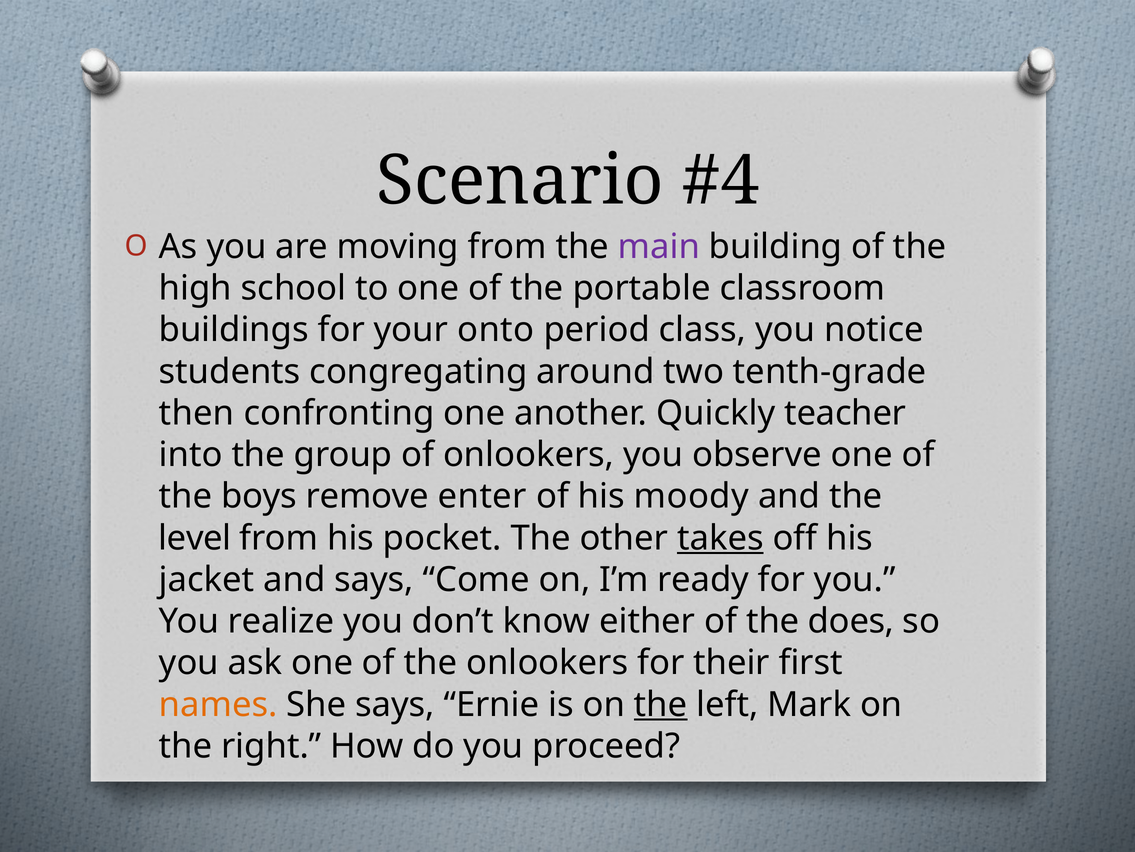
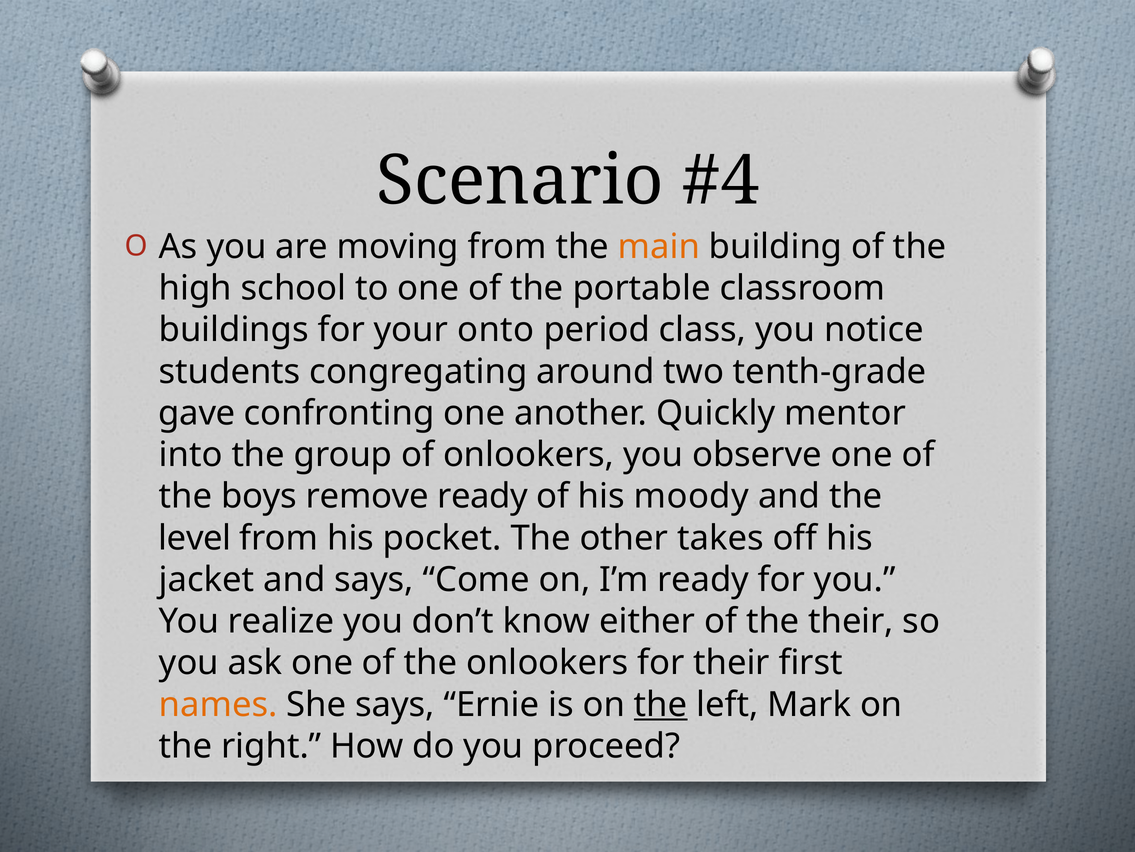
main colour: purple -> orange
then: then -> gave
teacher: teacher -> mentor
remove enter: enter -> ready
takes underline: present -> none
the does: does -> their
